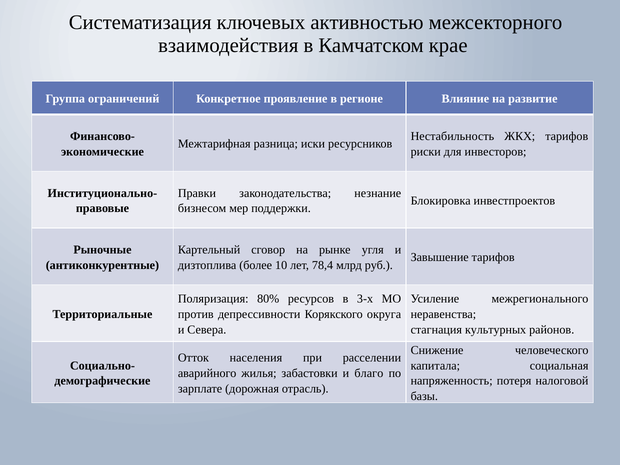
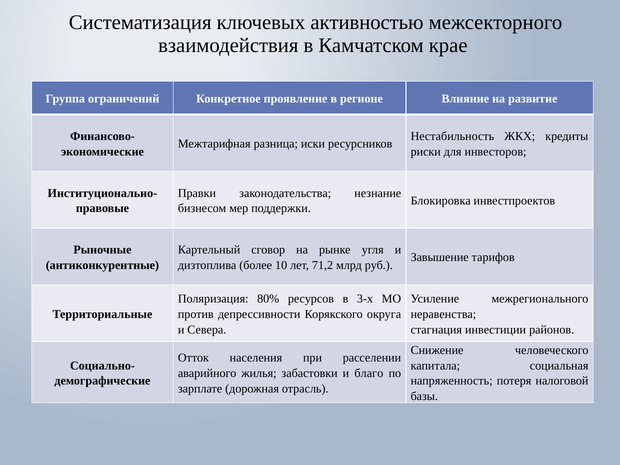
ЖКХ тарифов: тарифов -> кредиты
78,4: 78,4 -> 71,2
культурных: культурных -> инвестиции
